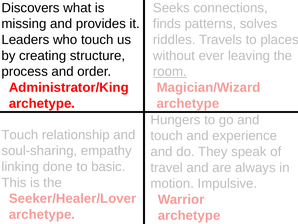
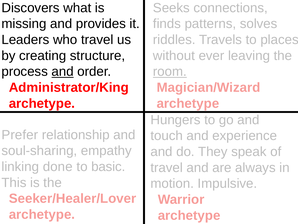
who touch: touch -> travel
and at (63, 71) underline: none -> present
Touch at (20, 135): Touch -> Prefer
